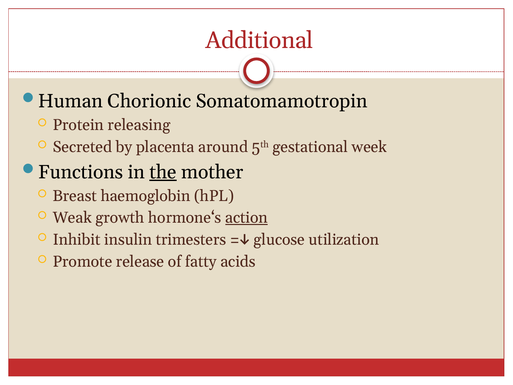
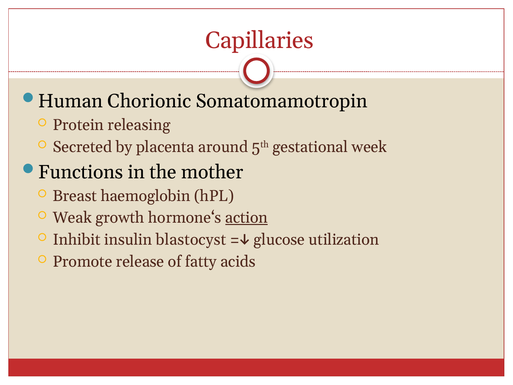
Additional: Additional -> Capillaries
the underline: present -> none
trimesters: trimesters -> blastocyst
